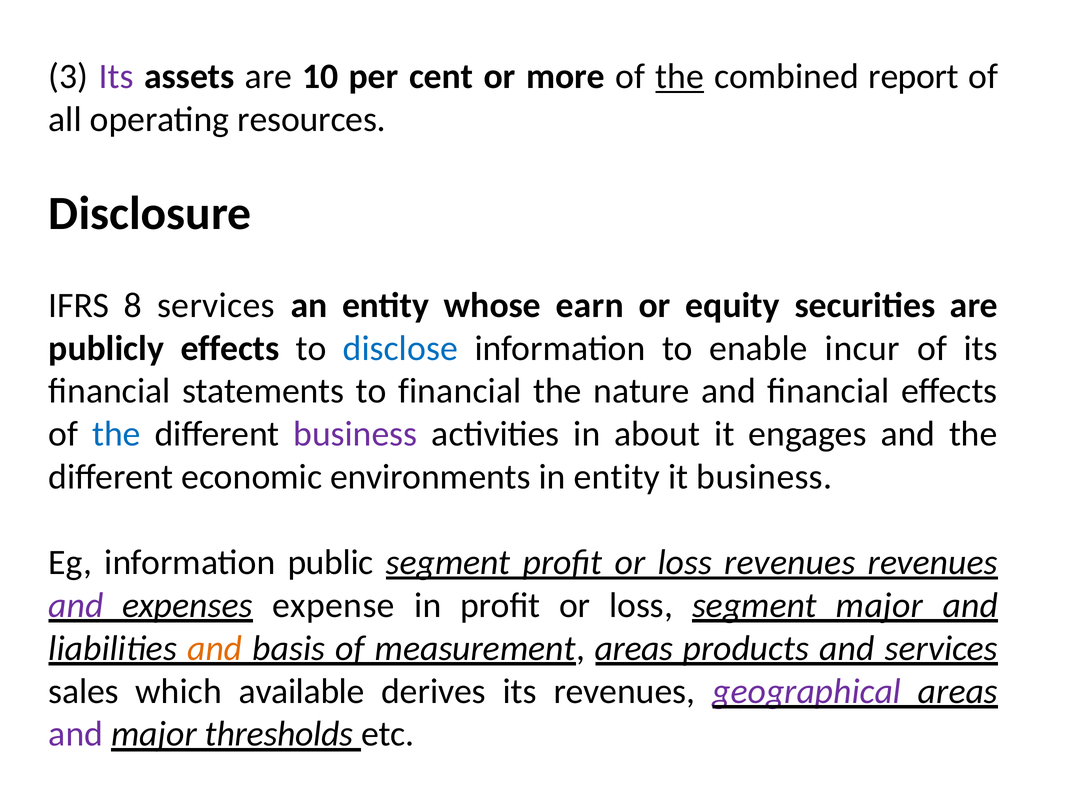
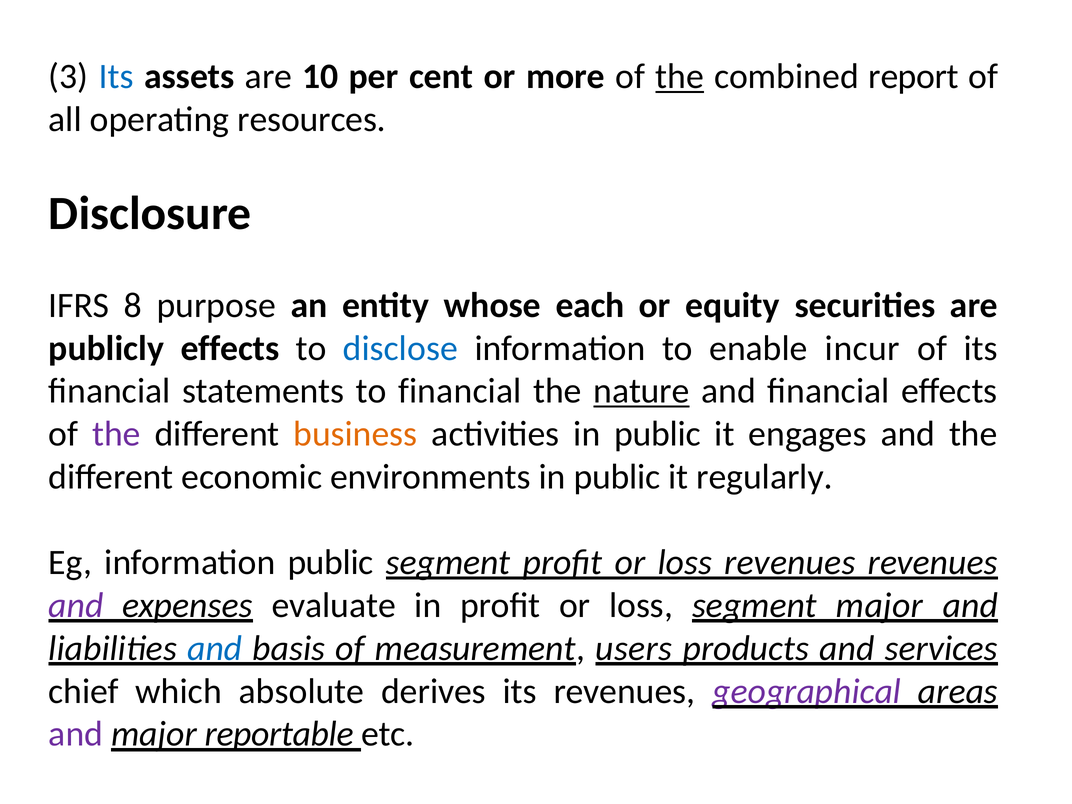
Its at (116, 77) colour: purple -> blue
8 services: services -> purpose
earn: earn -> each
nature underline: none -> present
the at (116, 434) colour: blue -> purple
business at (355, 434) colour: purple -> orange
activities in about: about -> public
environments in entity: entity -> public
it business: business -> regularly
expense: expense -> evaluate
and at (215, 648) colour: orange -> blue
measurement areas: areas -> users
sales: sales -> chief
available: available -> absolute
thresholds: thresholds -> reportable
